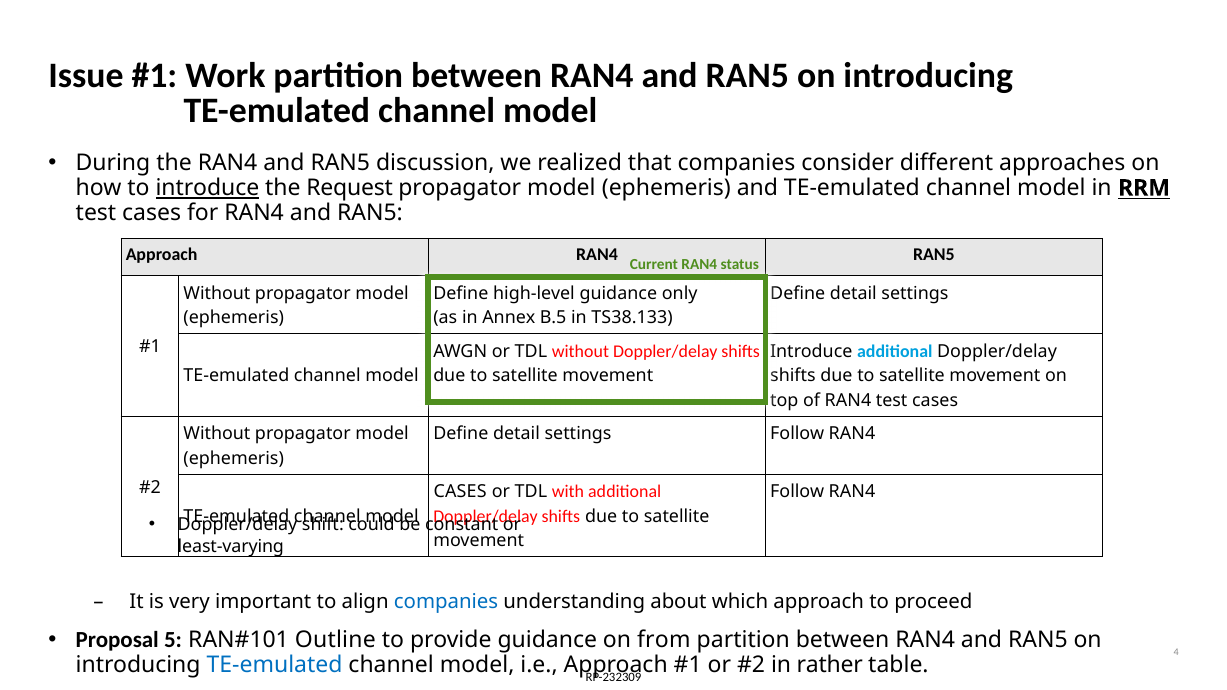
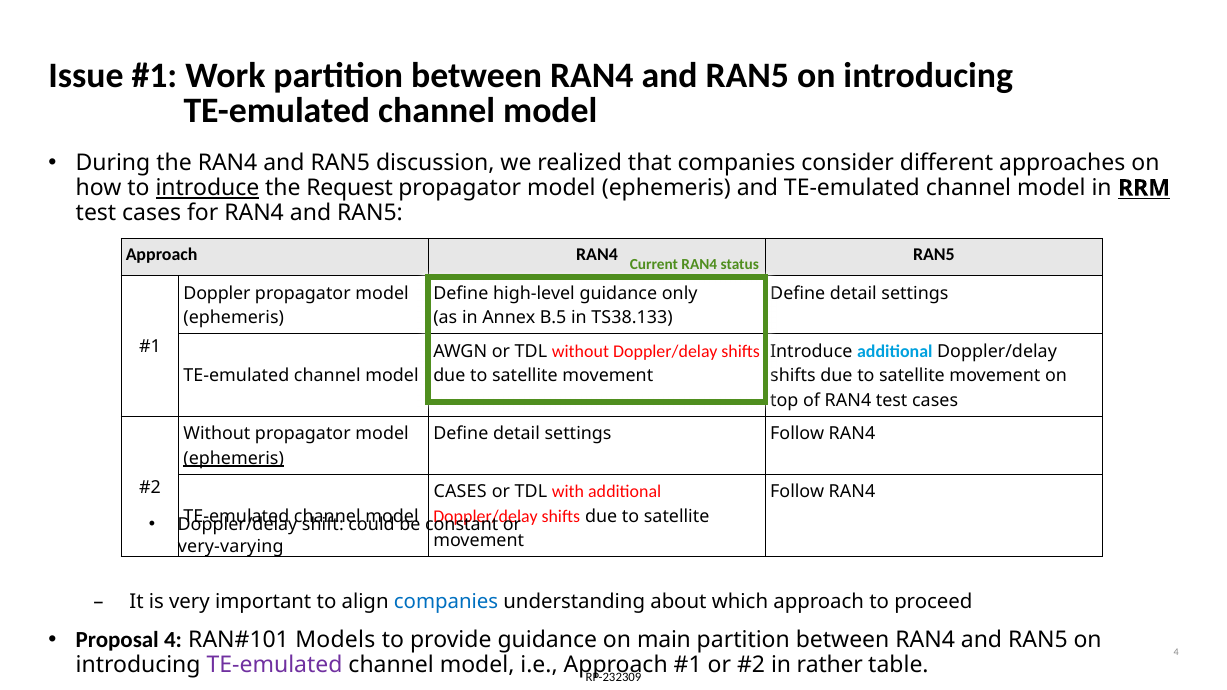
Without at (217, 294): Without -> Doppler
ephemeris at (234, 458) underline: none -> present
least-varying: least-varying -> very-varying
Proposal 5: 5 -> 4
Outline: Outline -> Models
from: from -> main
TE-emulated at (275, 665) colour: blue -> purple
